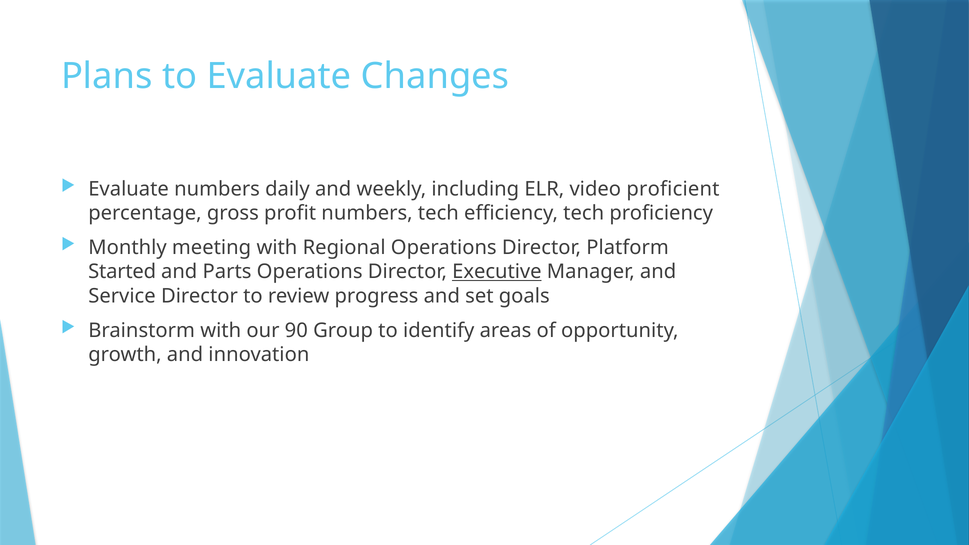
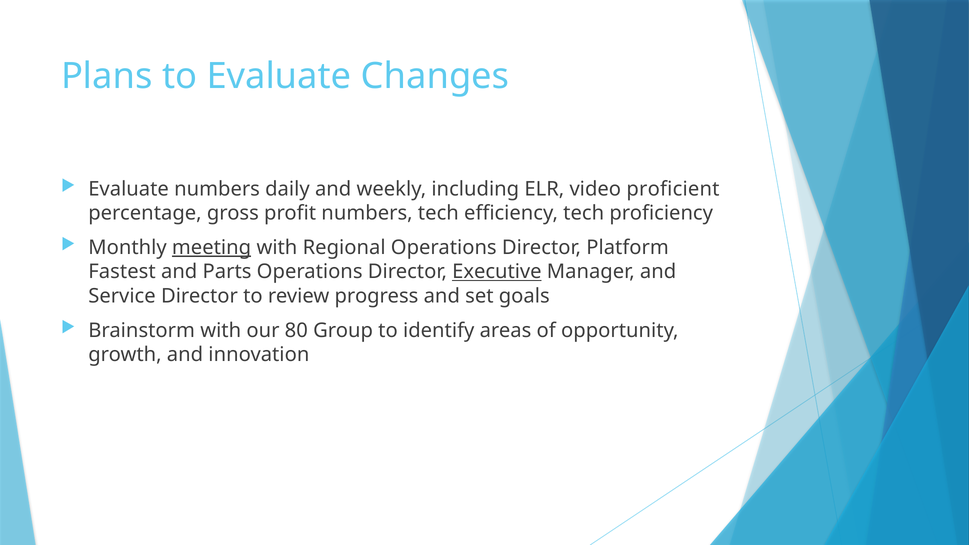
meeting underline: none -> present
Started: Started -> Fastest
90: 90 -> 80
